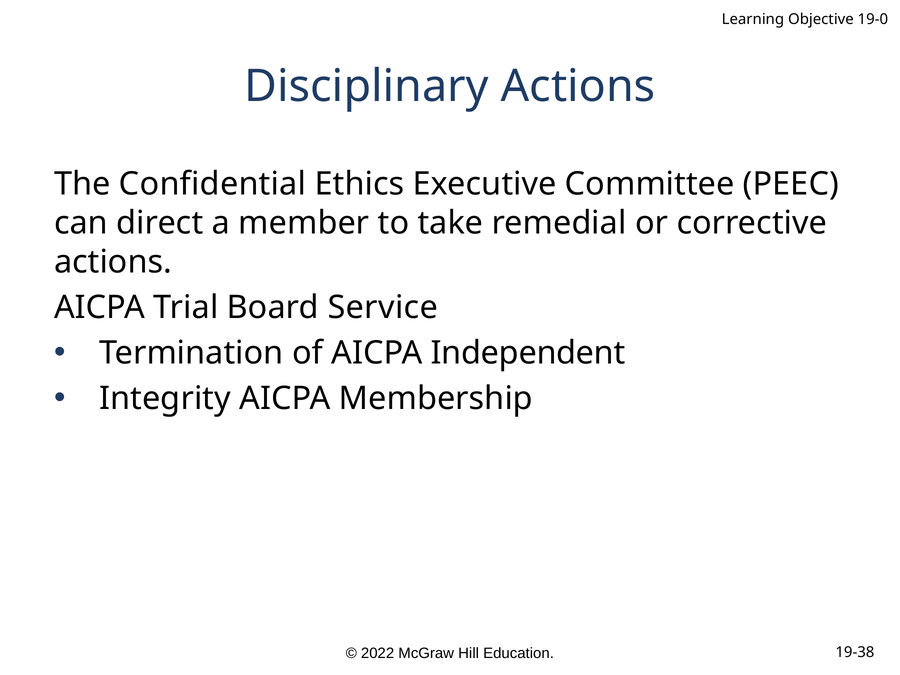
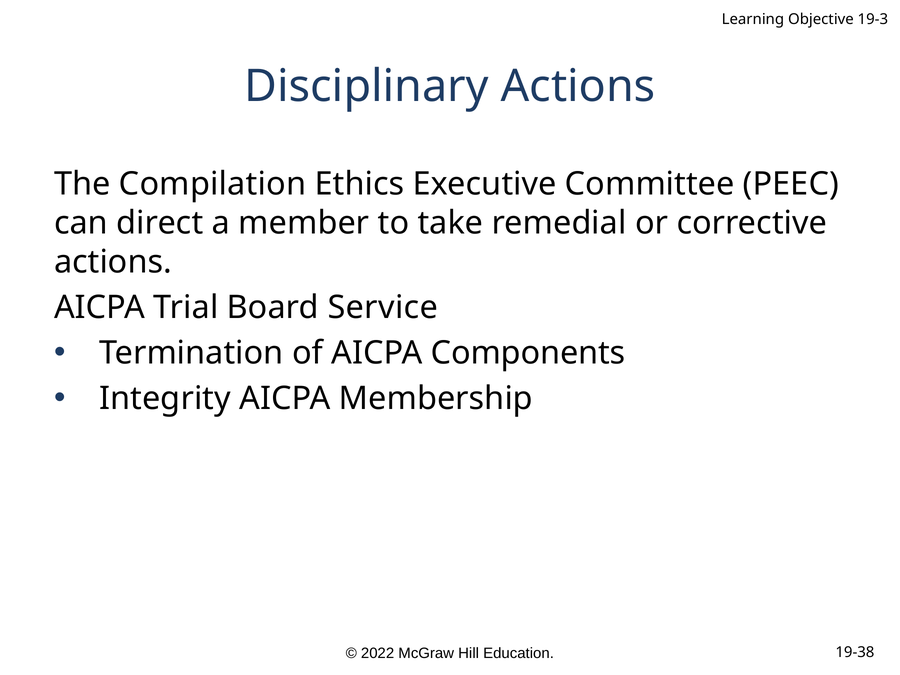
19-0: 19-0 -> 19-3
Confidential: Confidential -> Compilation
Independent: Independent -> Components
